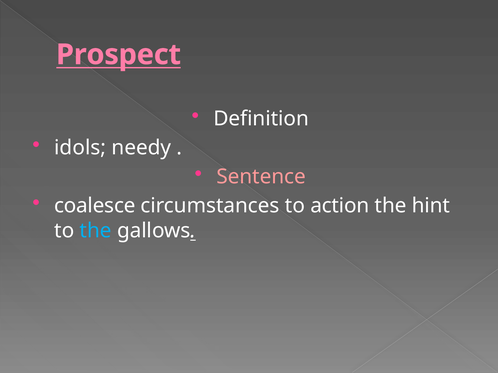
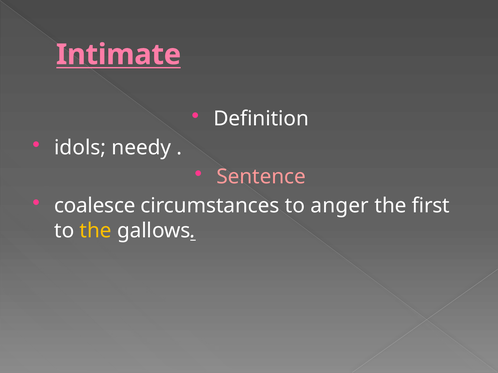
Prospect: Prospect -> Intimate
action: action -> anger
hint: hint -> first
the at (96, 231) colour: light blue -> yellow
